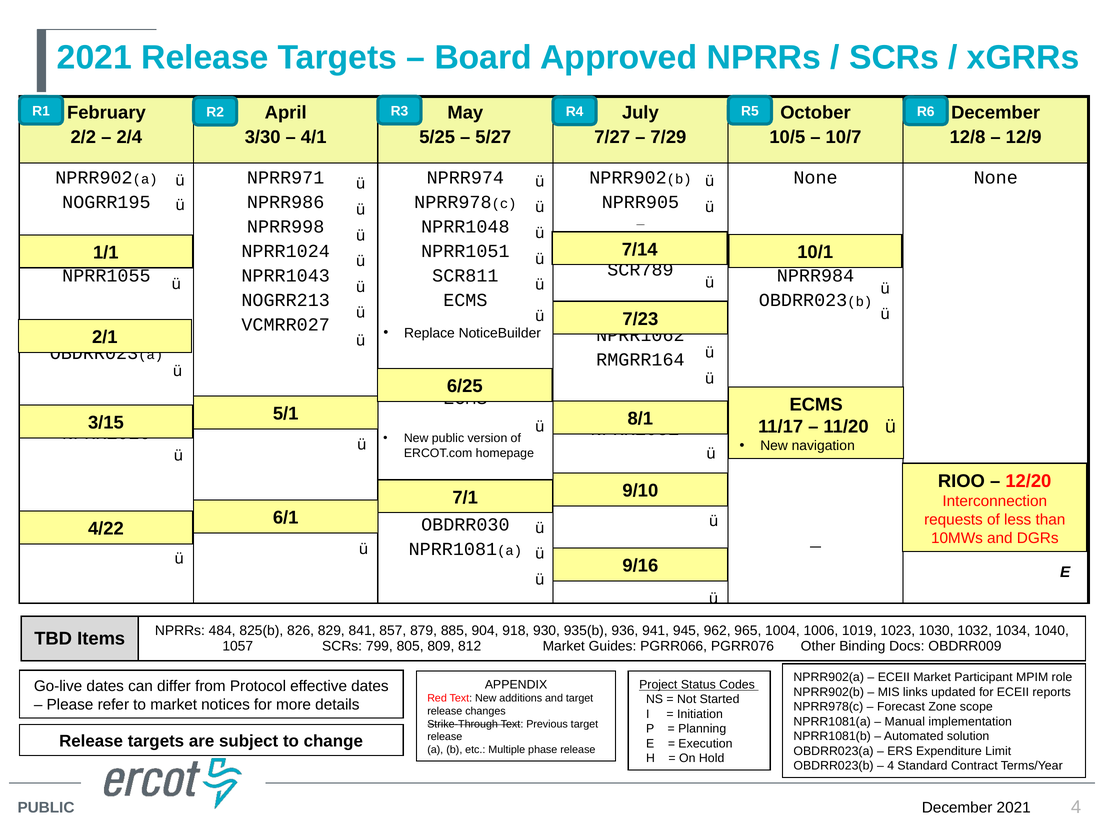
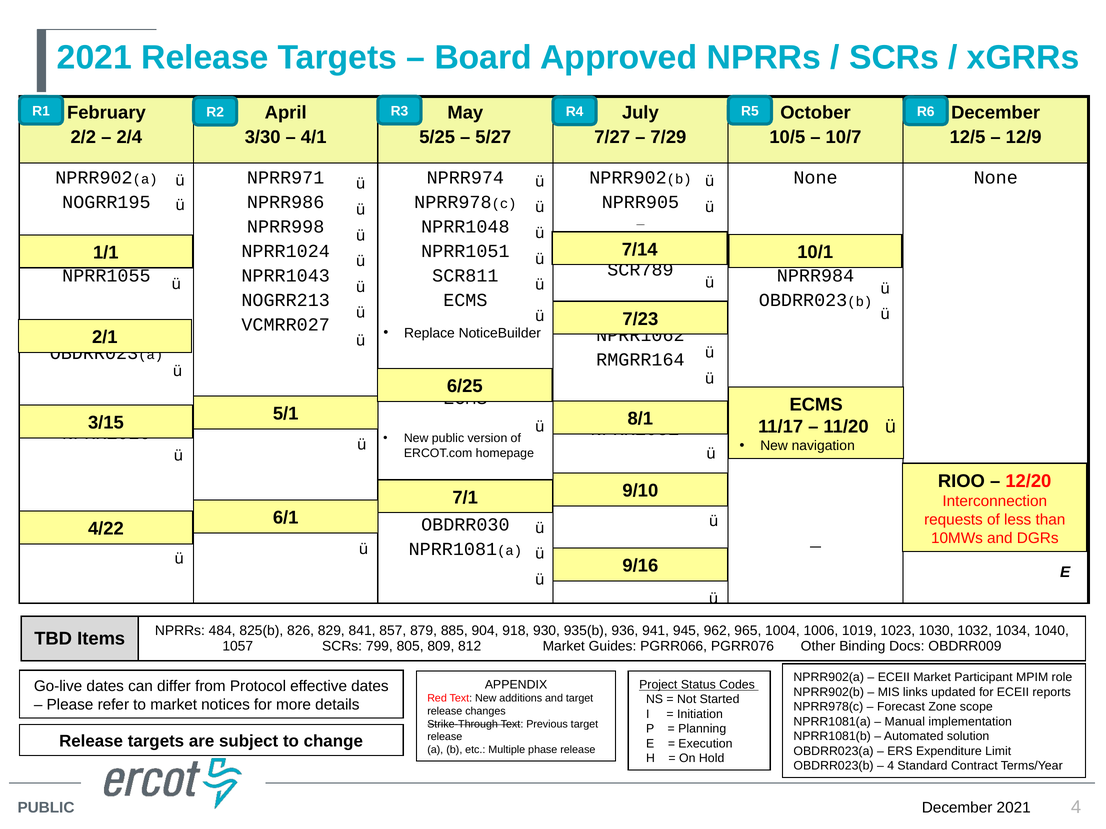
12/8: 12/8 -> 12/5
